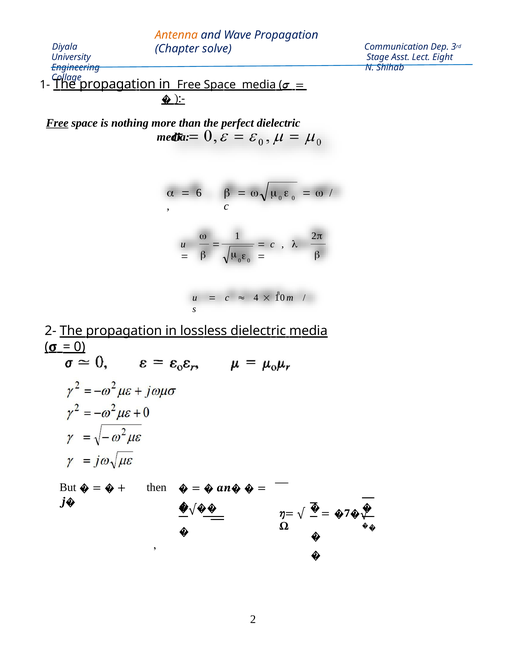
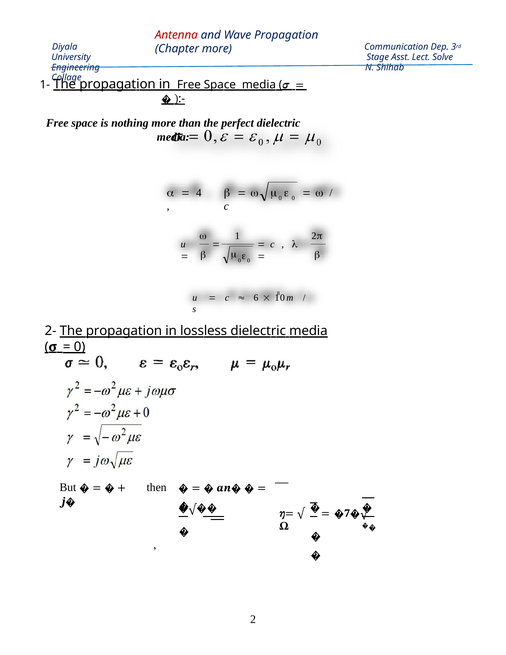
Antenna colour: orange -> red
Chapter solve: solve -> more
Eight: Eight -> Solve
Free at (57, 123) underline: present -> none
6: 6 -> 4
4: 4 -> 6
